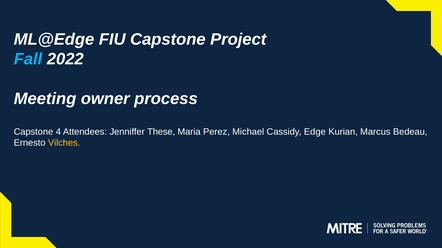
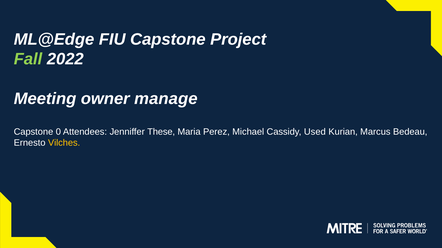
Fall colour: light blue -> light green
process: process -> manage
4: 4 -> 0
Edge: Edge -> Used
